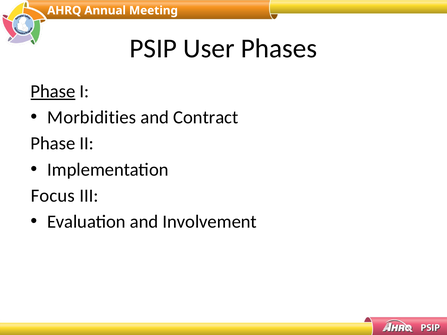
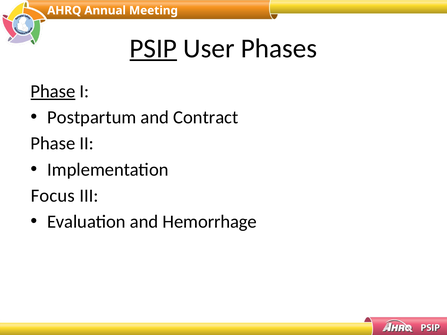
PSIP underline: none -> present
Morbidities: Morbidities -> Postpartum
Involvement: Involvement -> Hemorrhage
